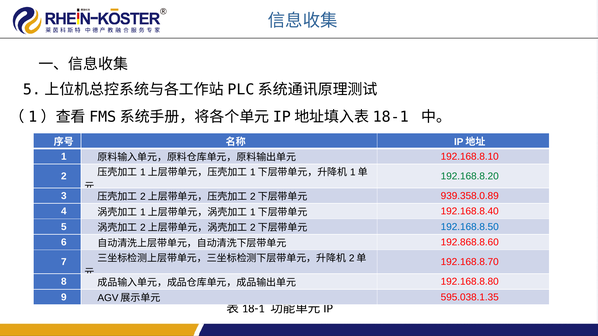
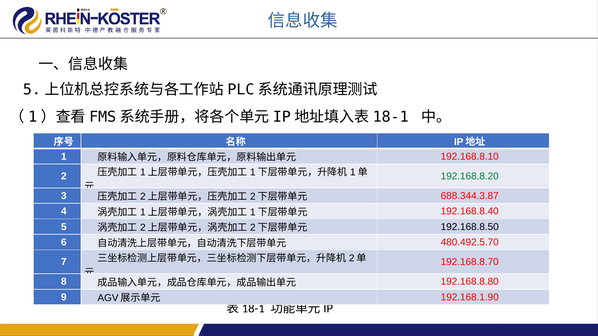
939.358.0.89: 939.358.0.89 -> 688.344.3.87
192.168.8.50 colour: blue -> black
192.868.8.60: 192.868.8.60 -> 480.492.5.70
595.038.1.35: 595.038.1.35 -> 192.168.1.90
